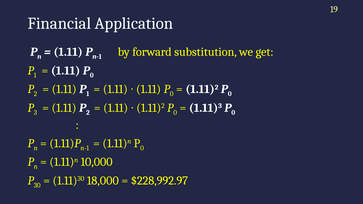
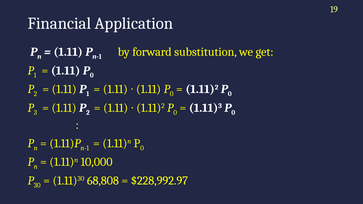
18,000: 18,000 -> 68,808
